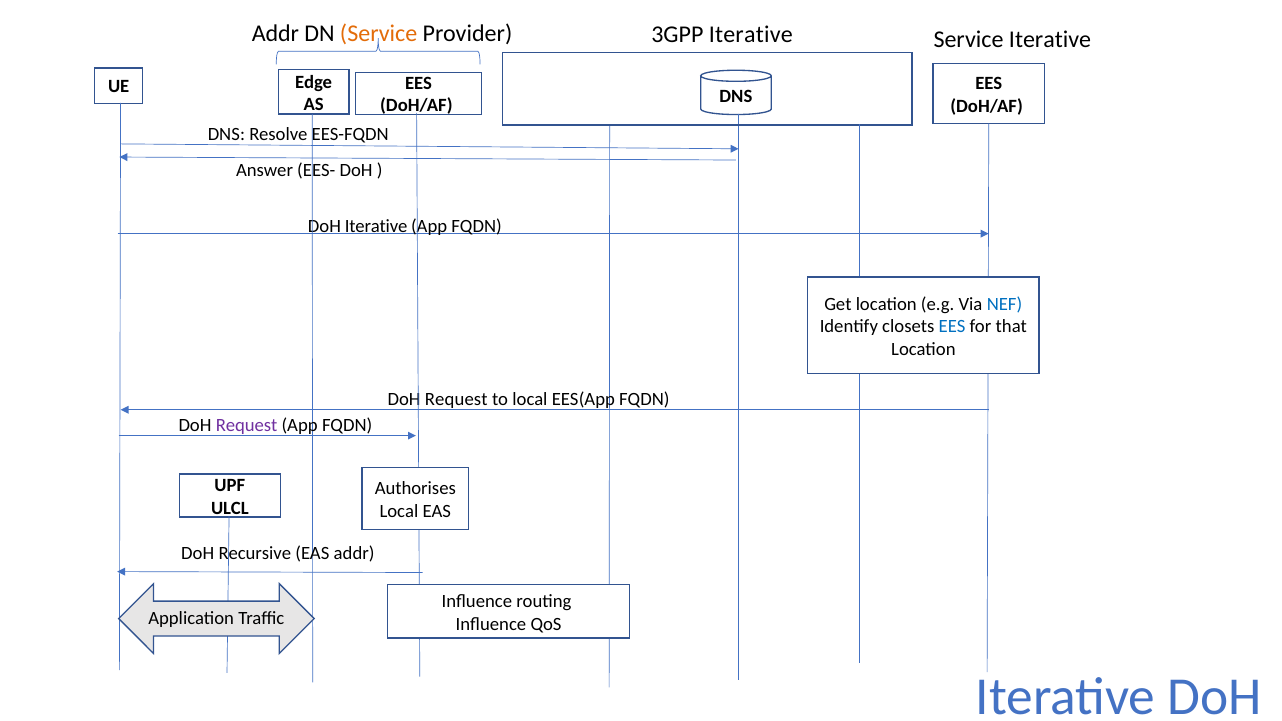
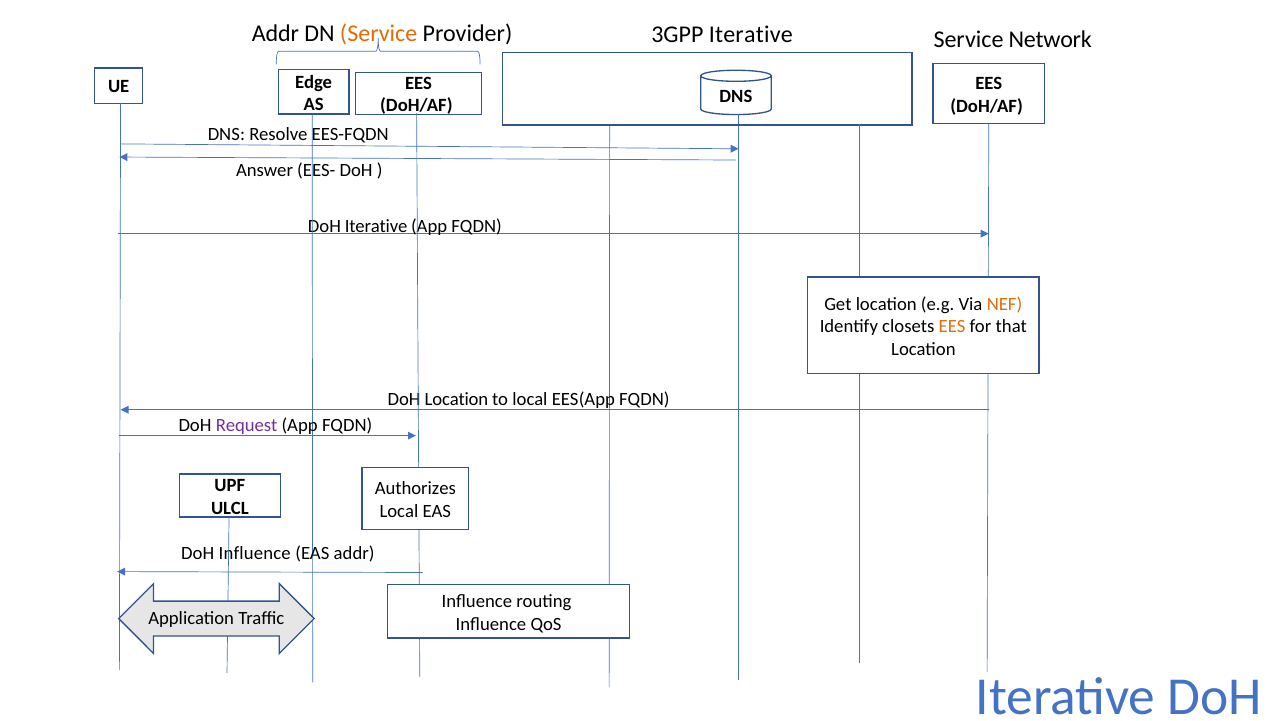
Service Iterative: Iterative -> Network
NEF colour: blue -> orange
EES at (952, 327) colour: blue -> orange
Request at (456, 399): Request -> Location
Authorises: Authorises -> Authorizes
DoH Recursive: Recursive -> Influence
